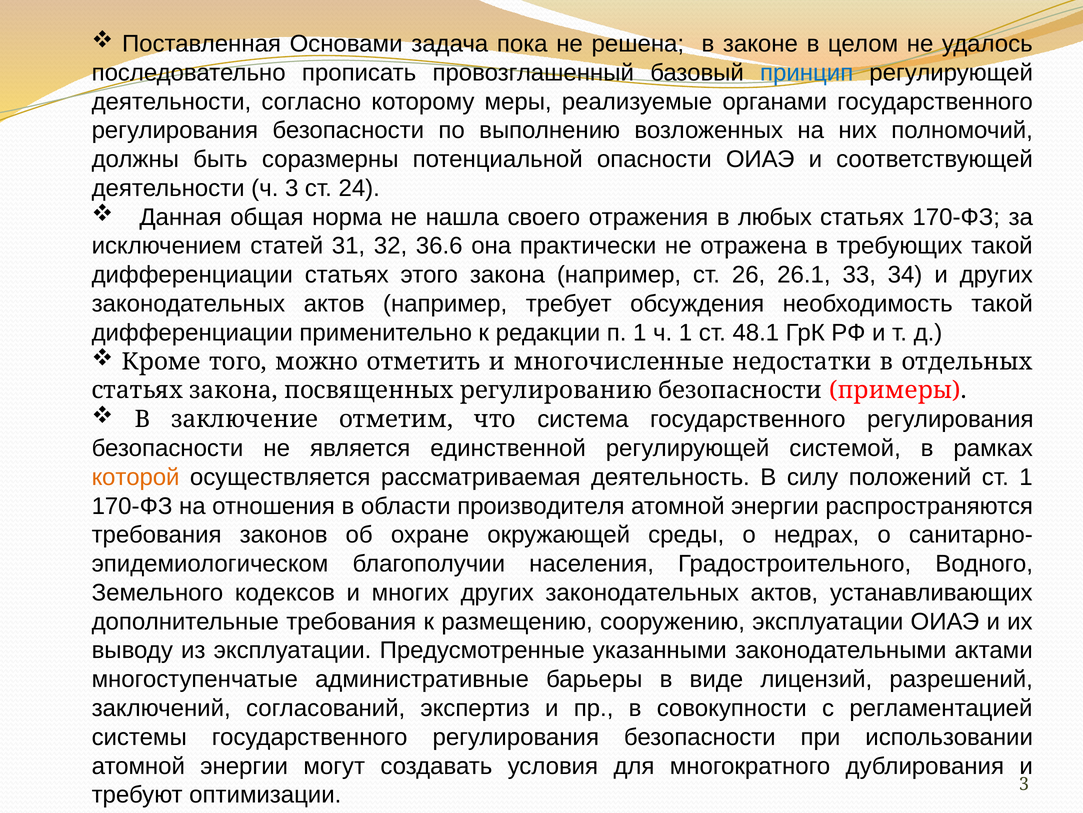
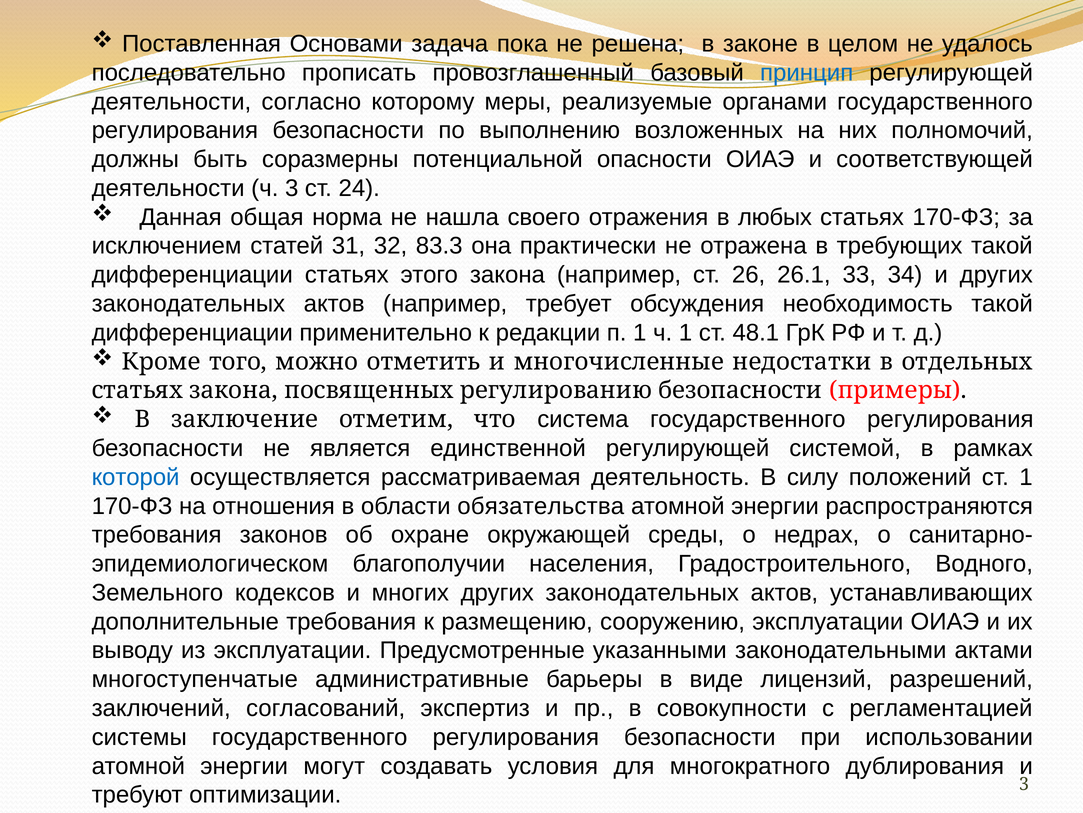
36.6: 36.6 -> 83.3
которой colour: orange -> blue
производителя: производителя -> обязательства
